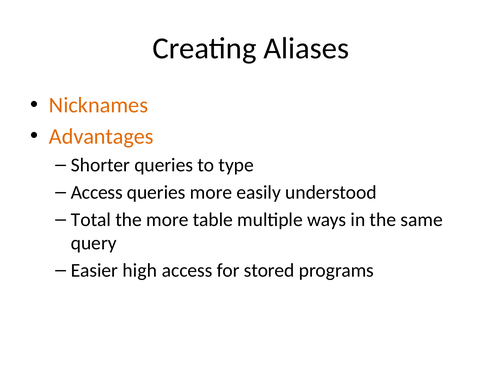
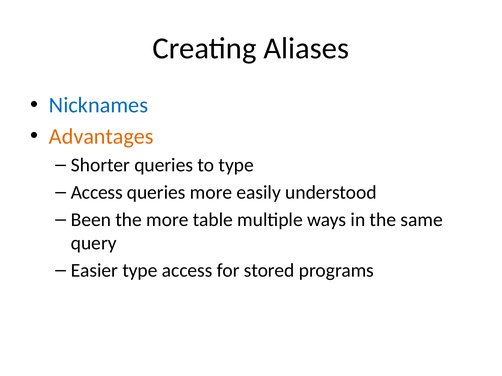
Nicknames colour: orange -> blue
Total: Total -> Been
Easier high: high -> type
